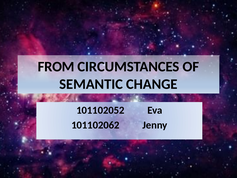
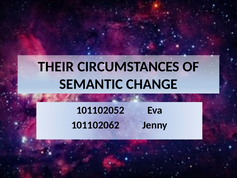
FROM: FROM -> THEIR
